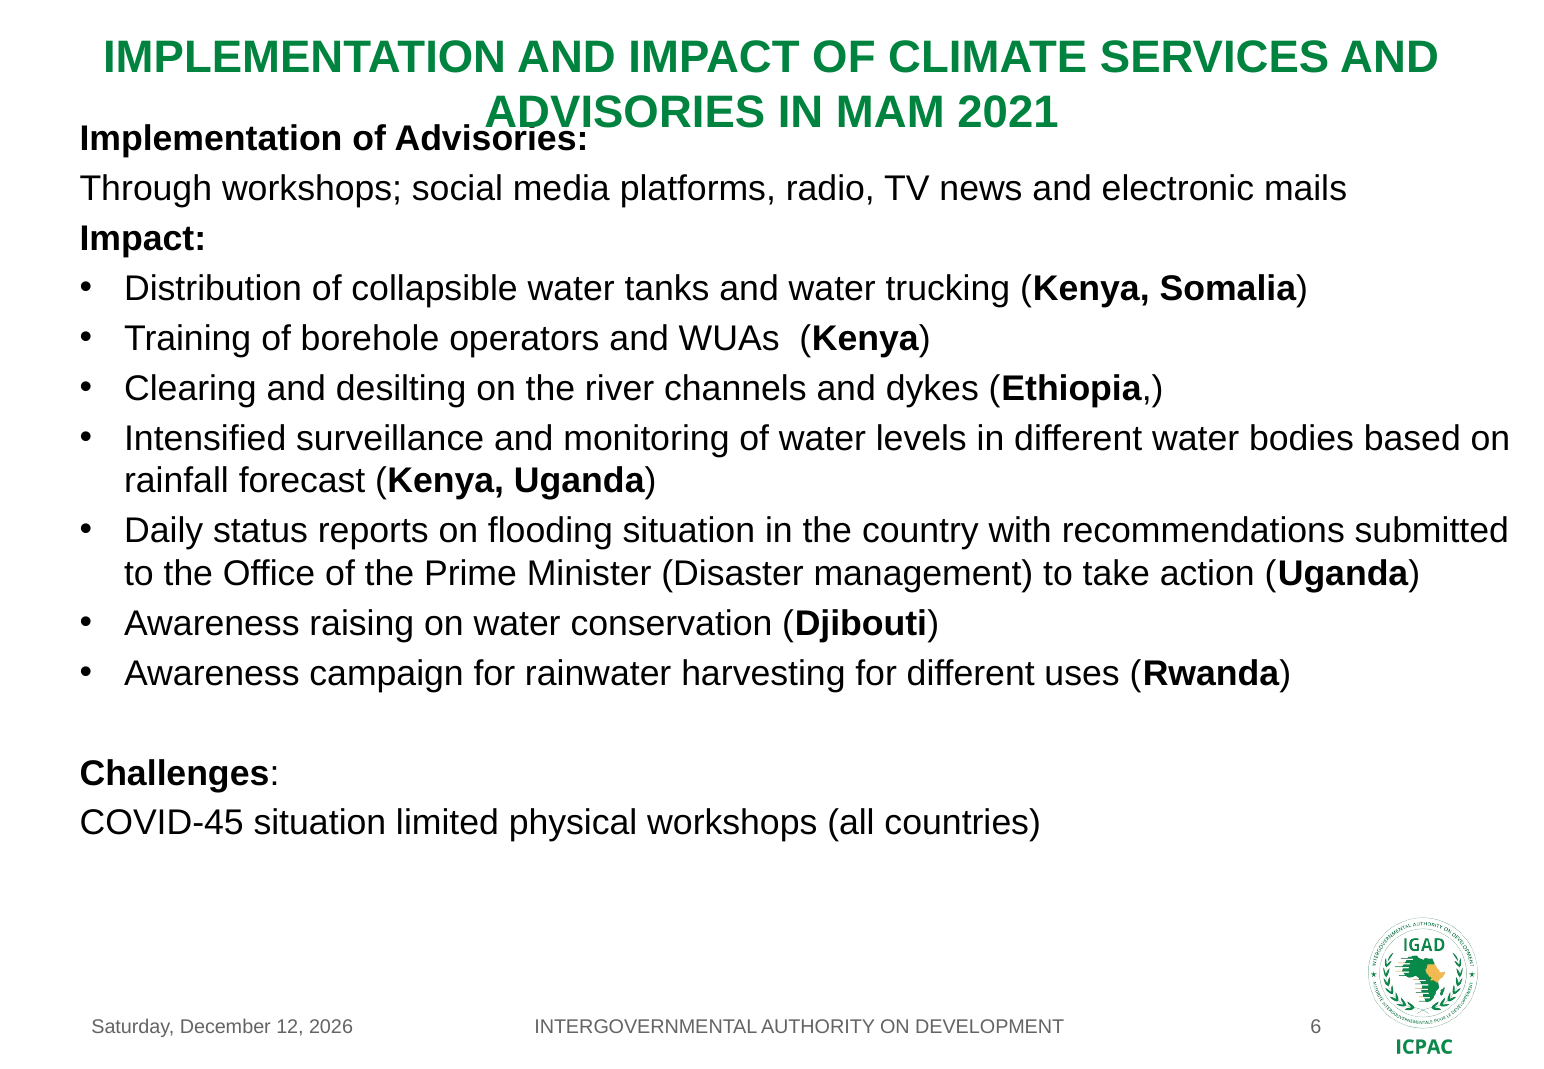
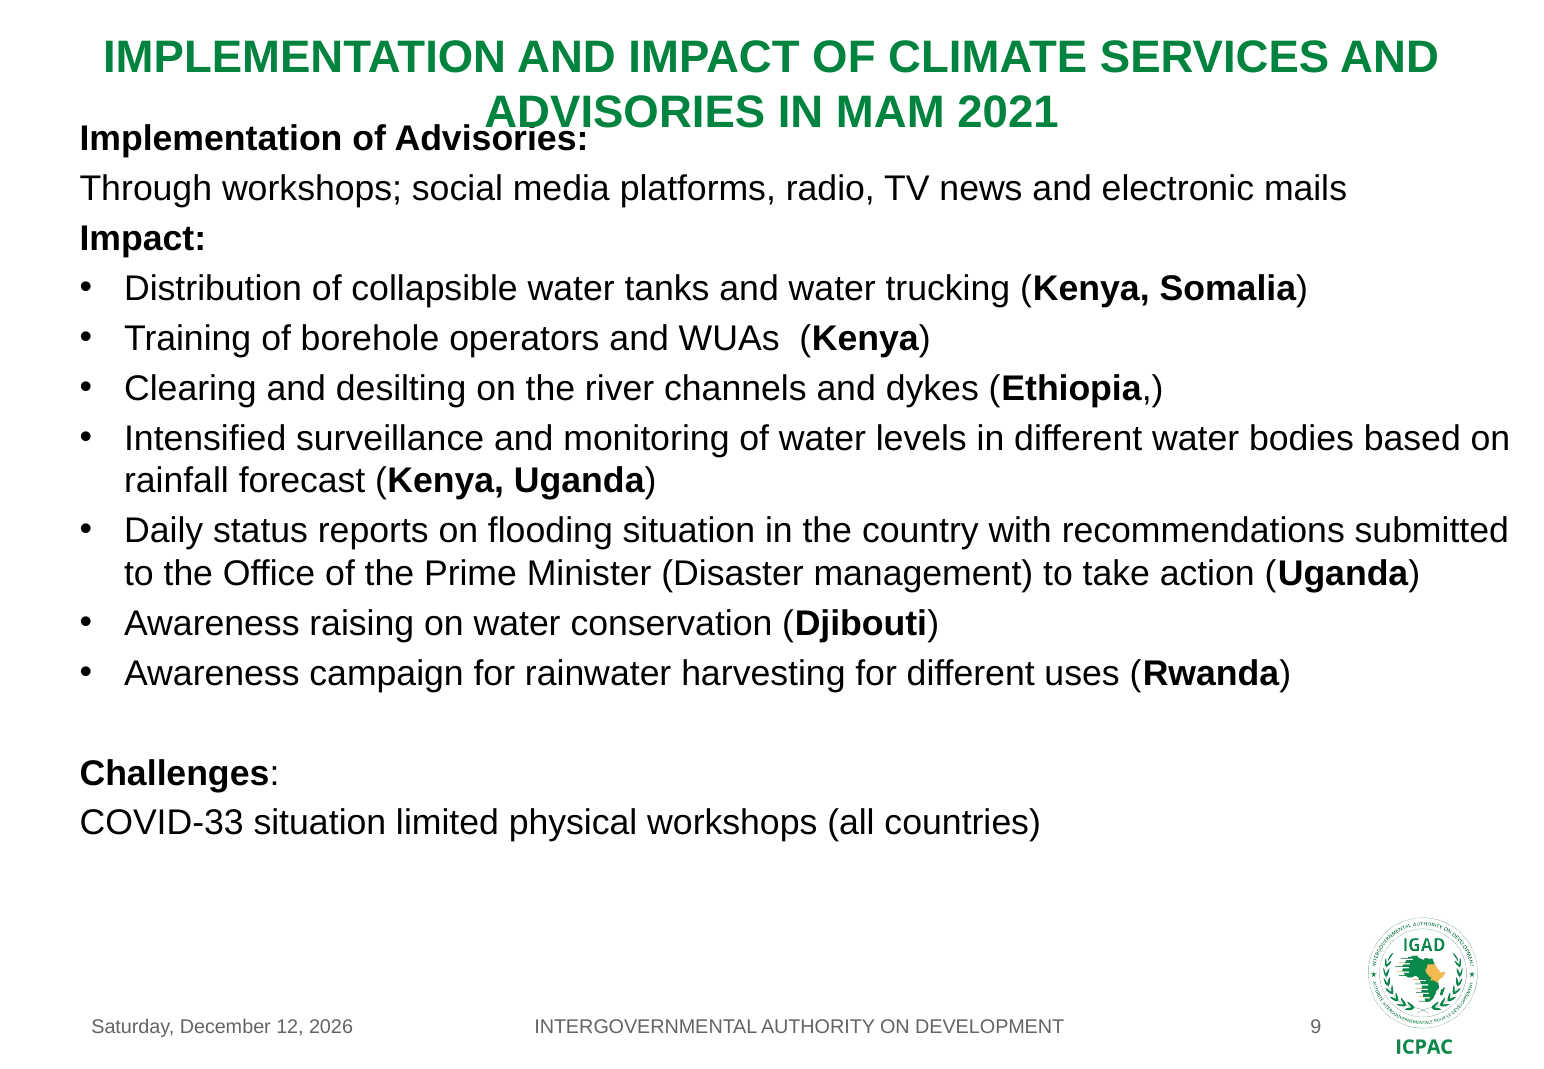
COVID-45: COVID-45 -> COVID-33
6: 6 -> 9
